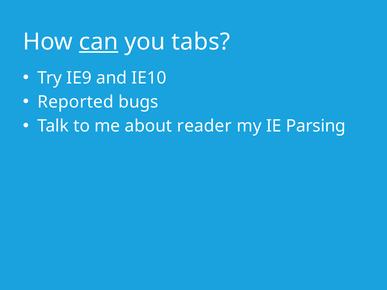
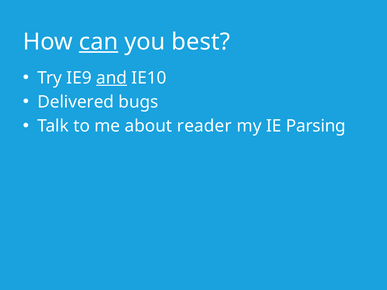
tabs: tabs -> best
and underline: none -> present
Reported: Reported -> Delivered
